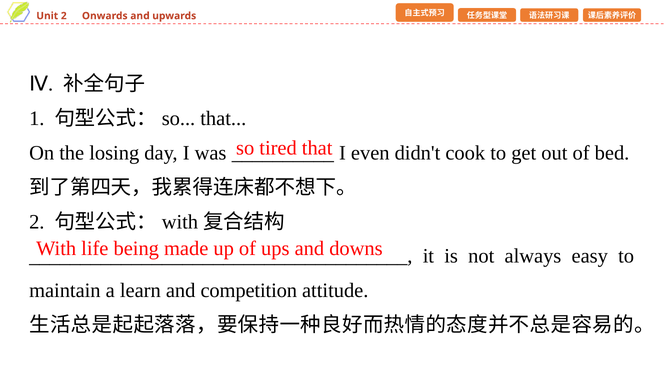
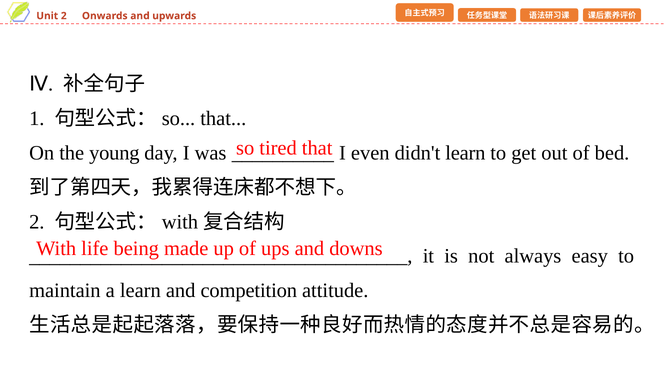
losing: losing -> young
didn't cook: cook -> learn
